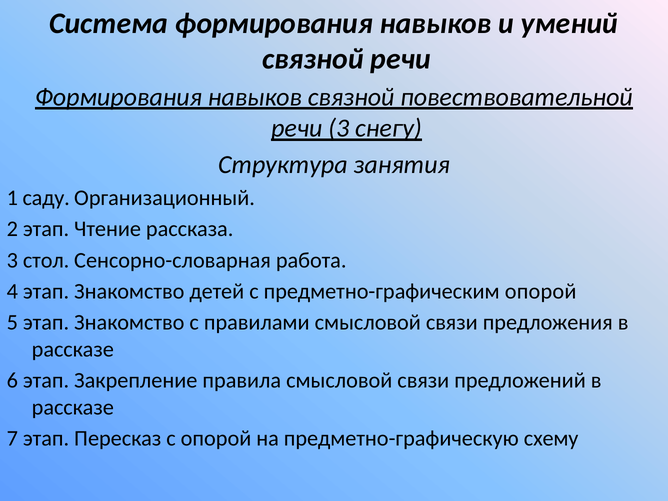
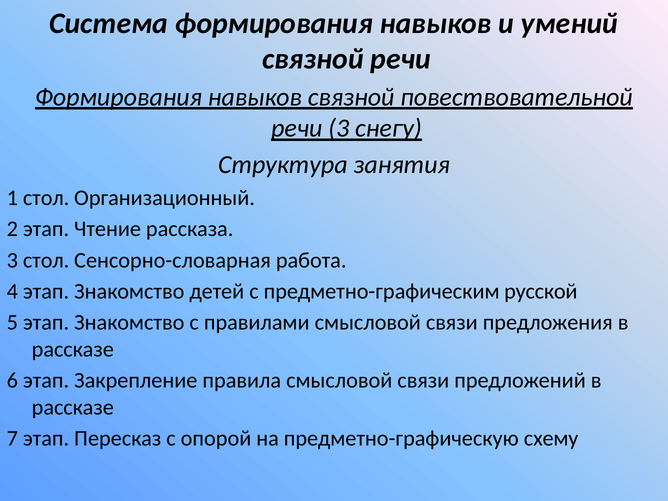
1 саду: саду -> стол
предметно-графическим опорой: опорой -> русской
